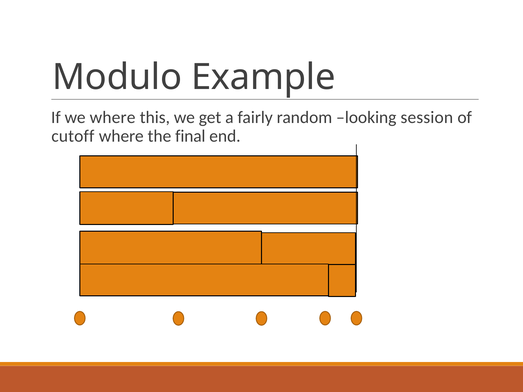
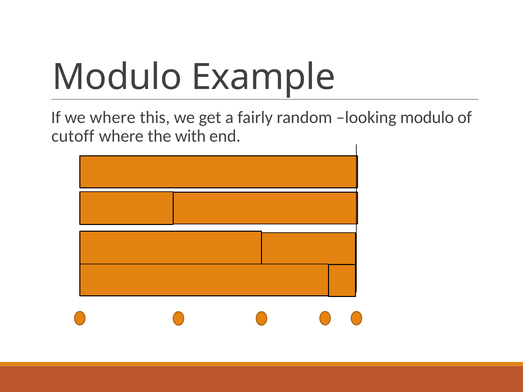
looking session: session -> modulo
final: final -> with
